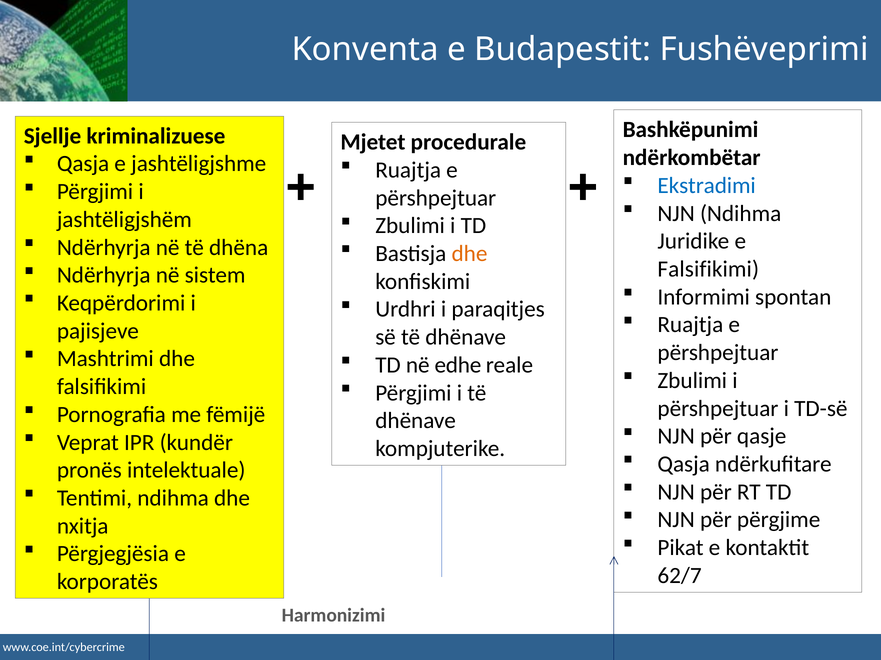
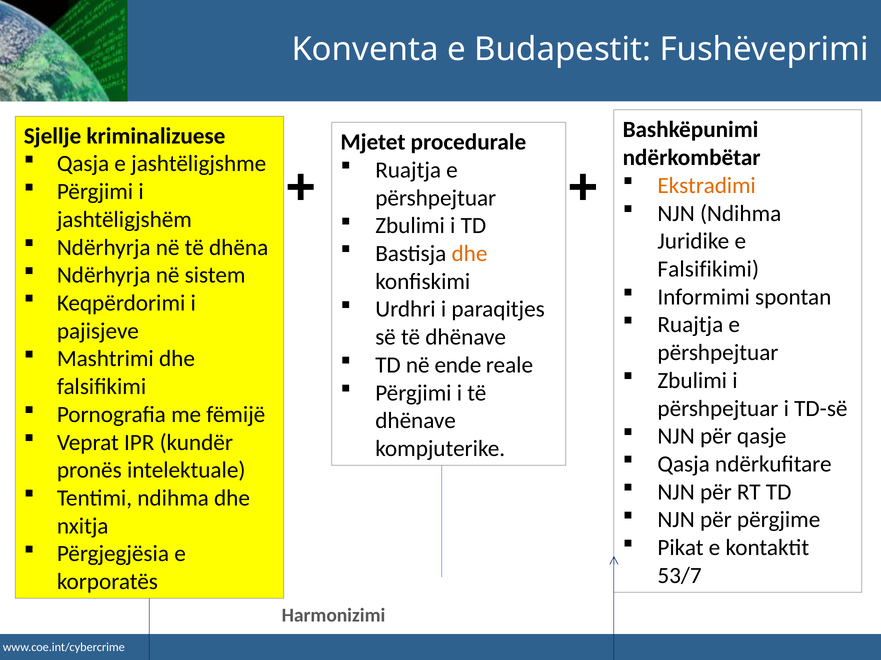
Ekstradimi colour: blue -> orange
edhe: edhe -> ende
62/7: 62/7 -> 53/7
